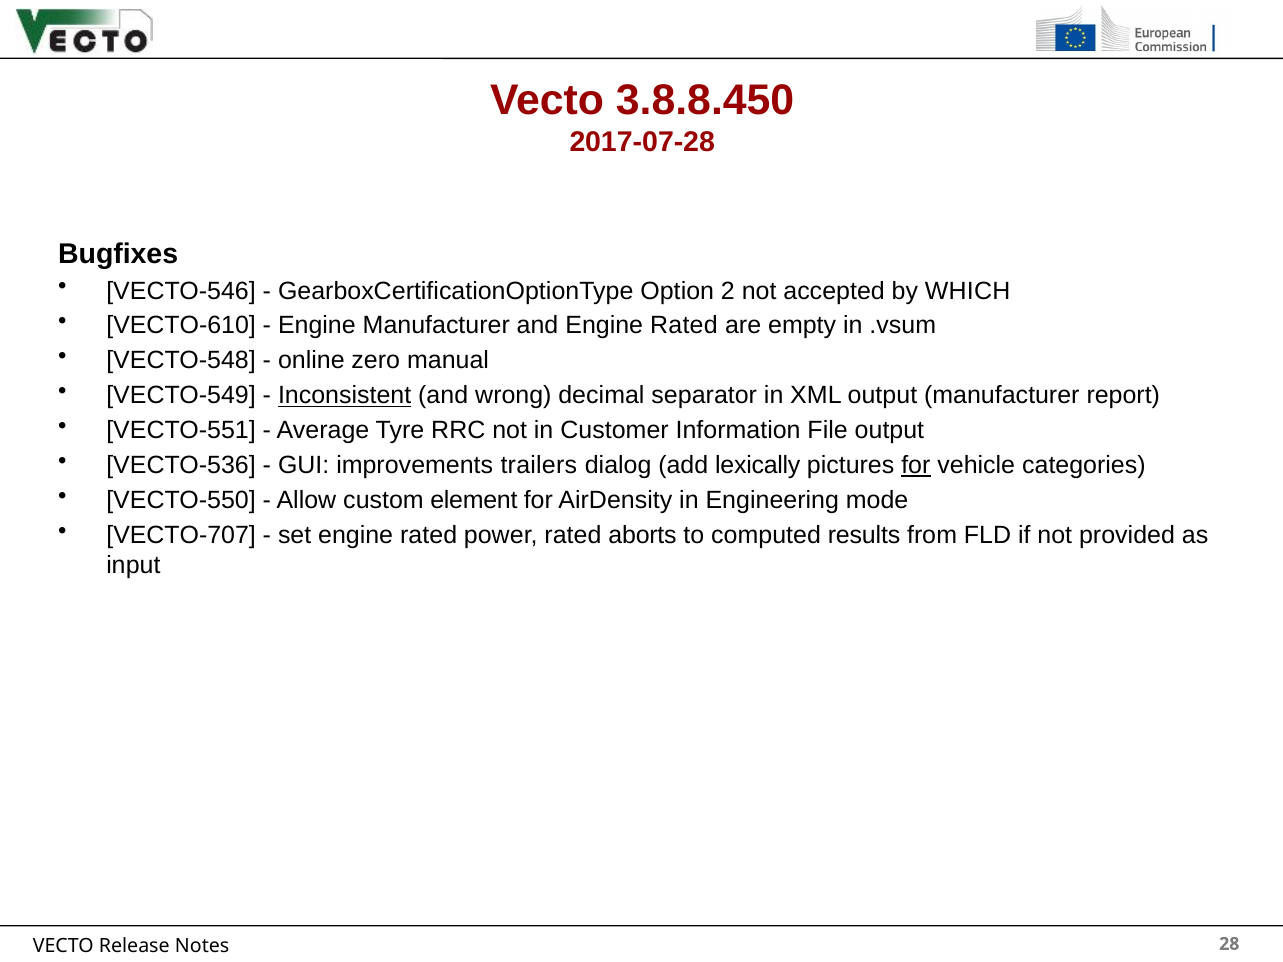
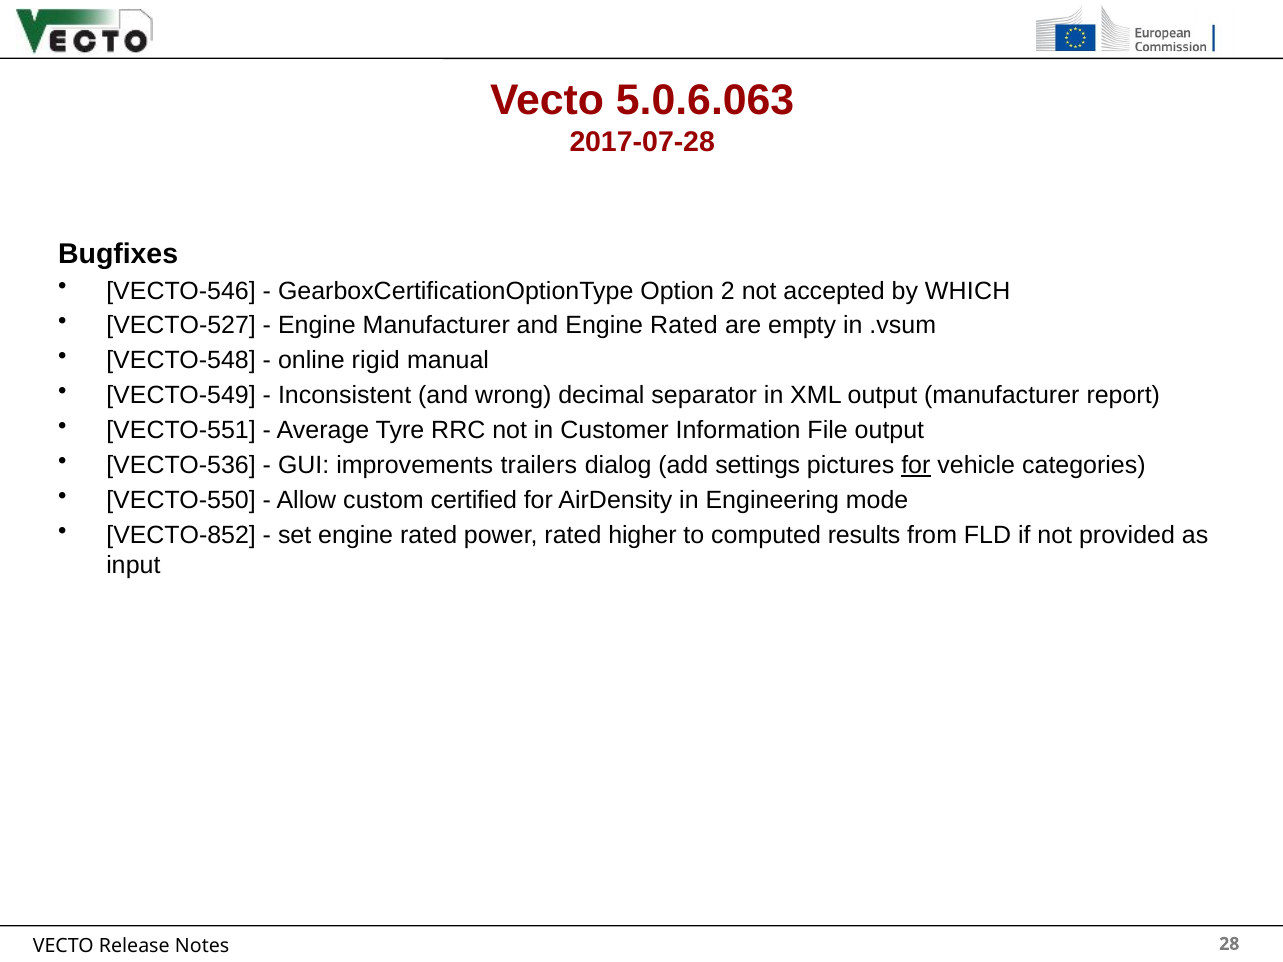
3.8.8.450: 3.8.8.450 -> 5.0.6.063
VECTO-610: VECTO-610 -> VECTO-527
zero: zero -> rigid
Inconsistent underline: present -> none
lexically: lexically -> settings
element: element -> certified
VECTO-707: VECTO-707 -> VECTO-852
aborts: aborts -> higher
